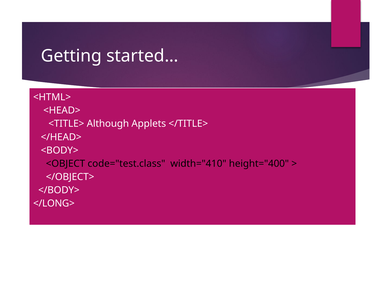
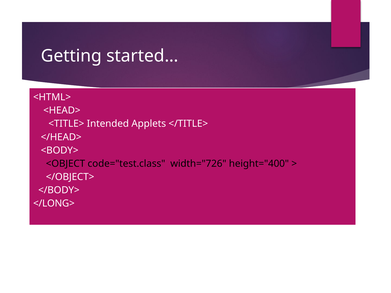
Although: Although -> Intended
width="410: width="410 -> width="726
